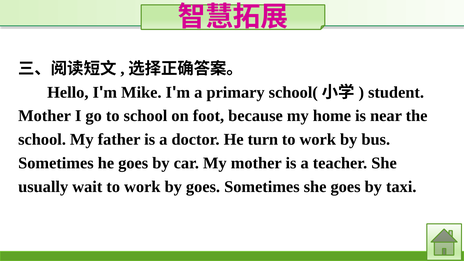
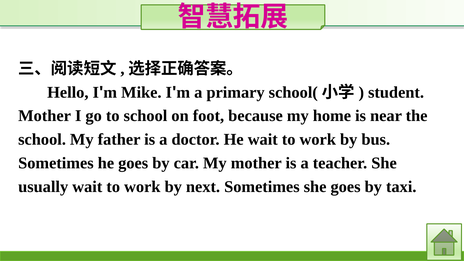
He turn: turn -> wait
by goes: goes -> next
